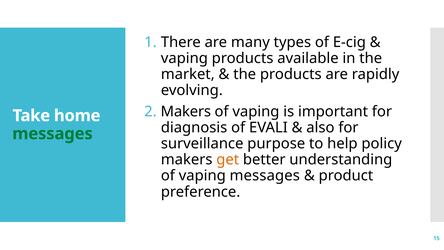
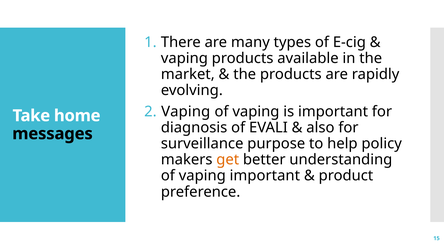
Makers at (186, 112): Makers -> Vaping
messages at (52, 134) colour: green -> black
vaping messages: messages -> important
